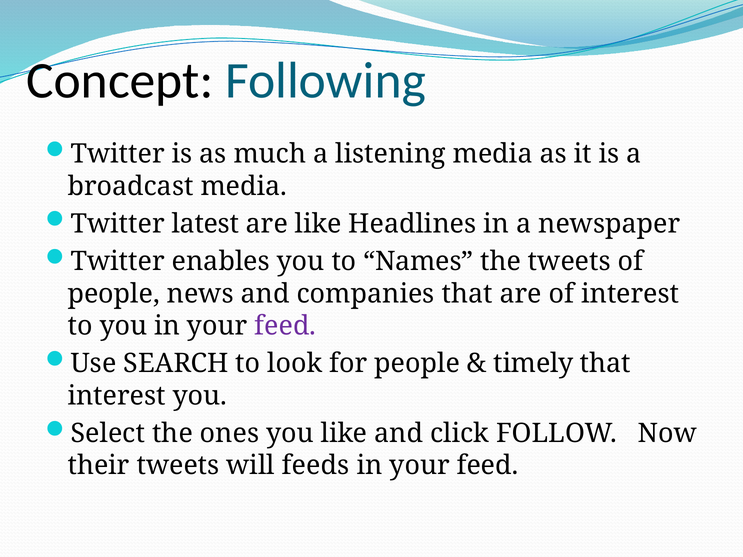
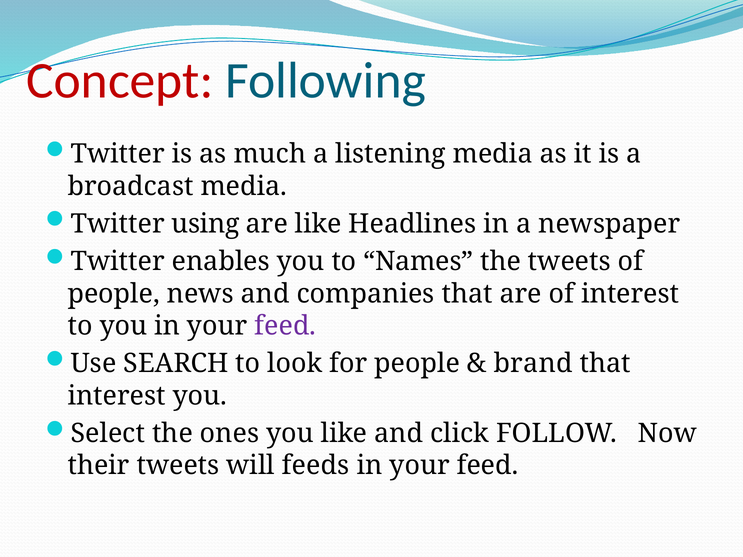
Concept colour: black -> red
latest: latest -> using
timely: timely -> brand
